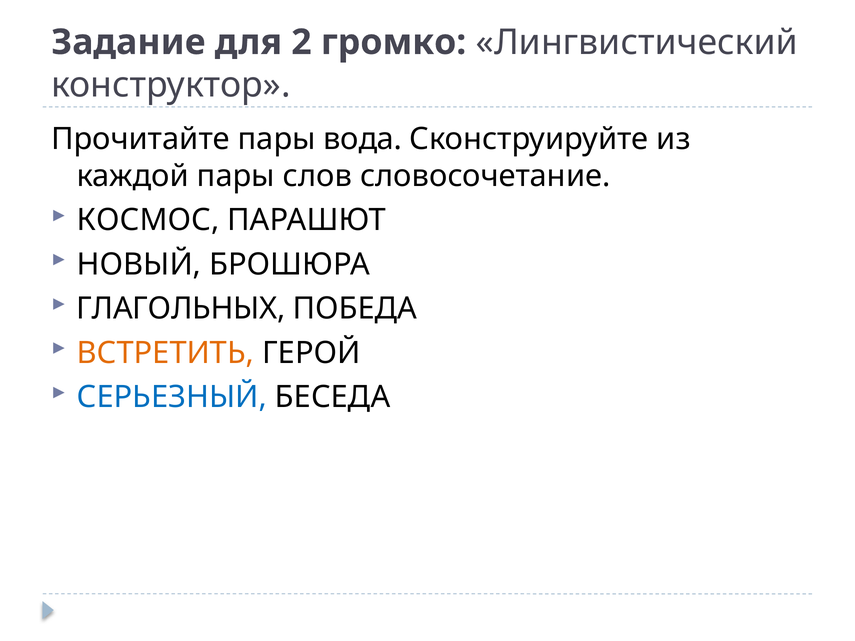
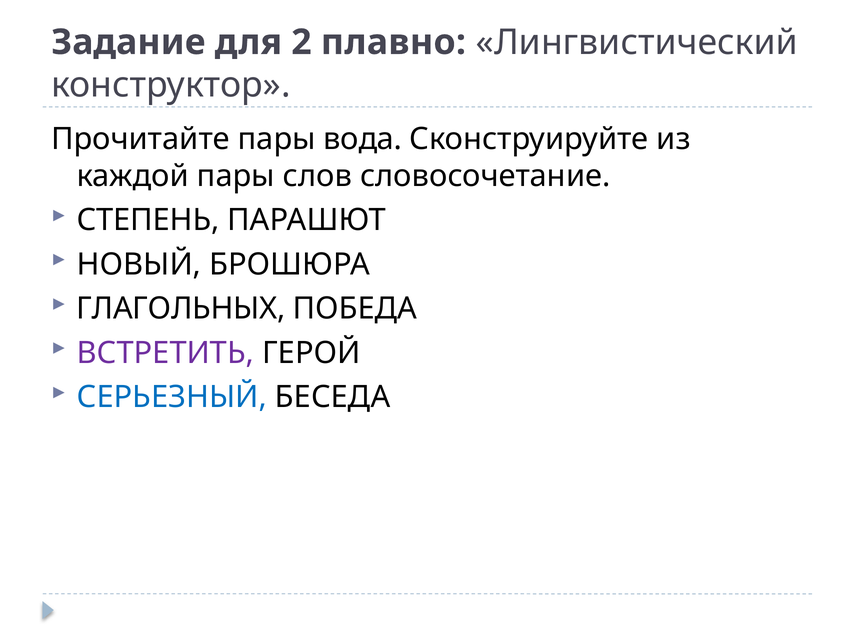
громко: громко -> плавно
КОСМОС: КОСМОС -> СТЕПЕНЬ
ВСТРЕТИТЬ colour: orange -> purple
